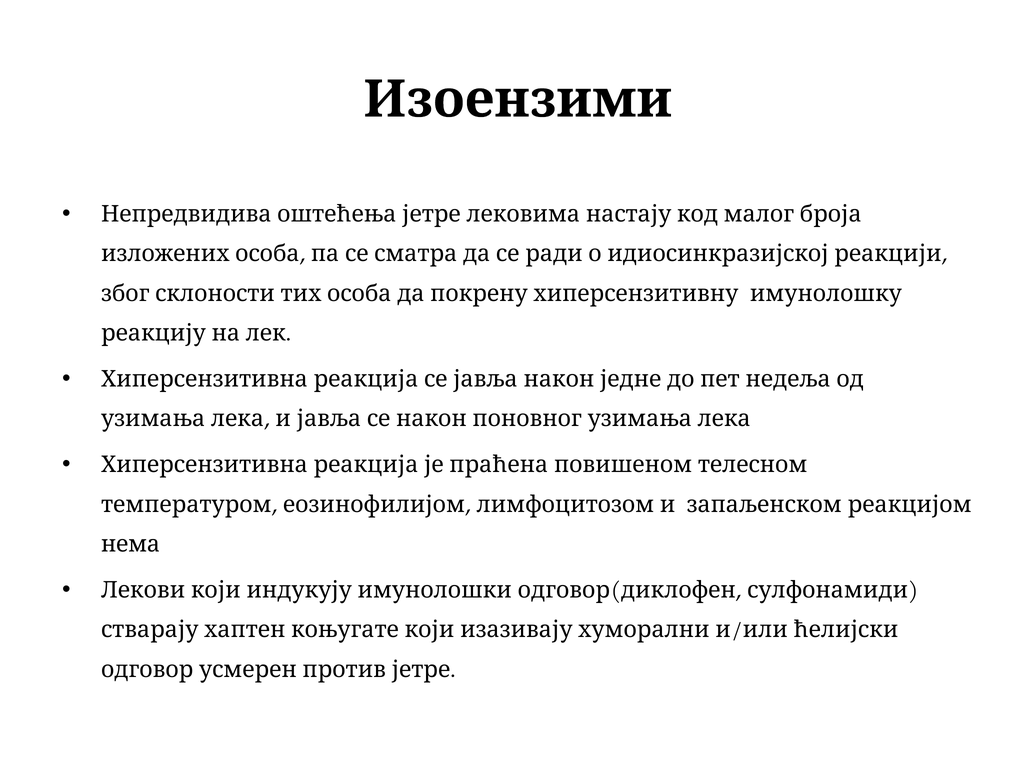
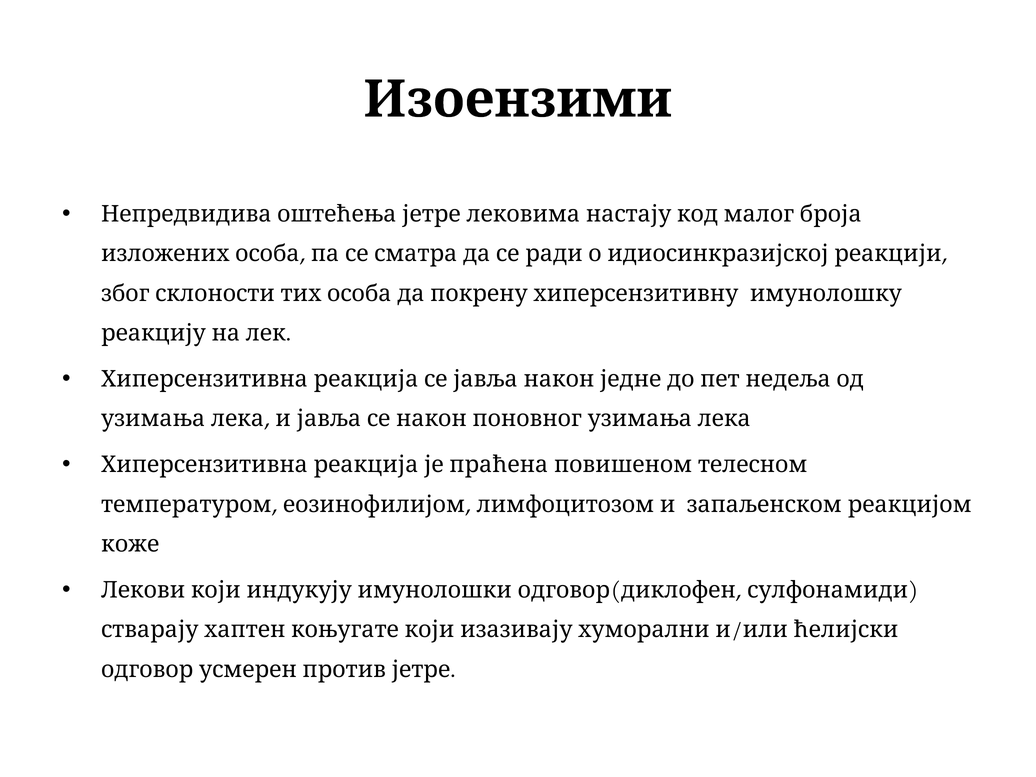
нема: нема -> коже
